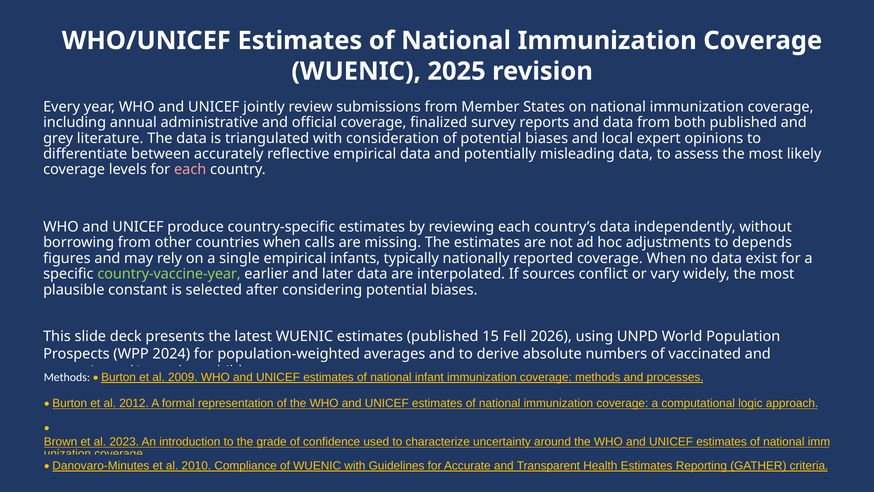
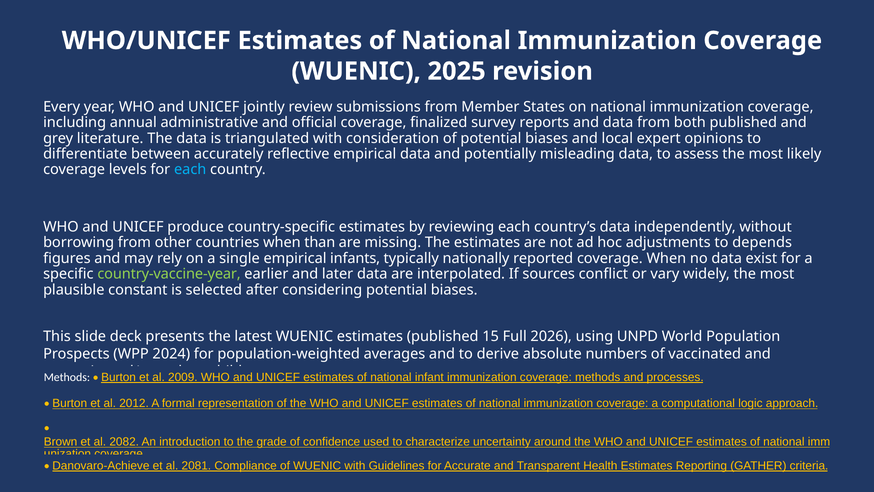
each at (190, 170) colour: pink -> light blue
calls: calls -> than
Fell: Fell -> Full
2023: 2023 -> 2082
Danovaro-Minutes: Danovaro-Minutes -> Danovaro-Achieve
2010: 2010 -> 2081
